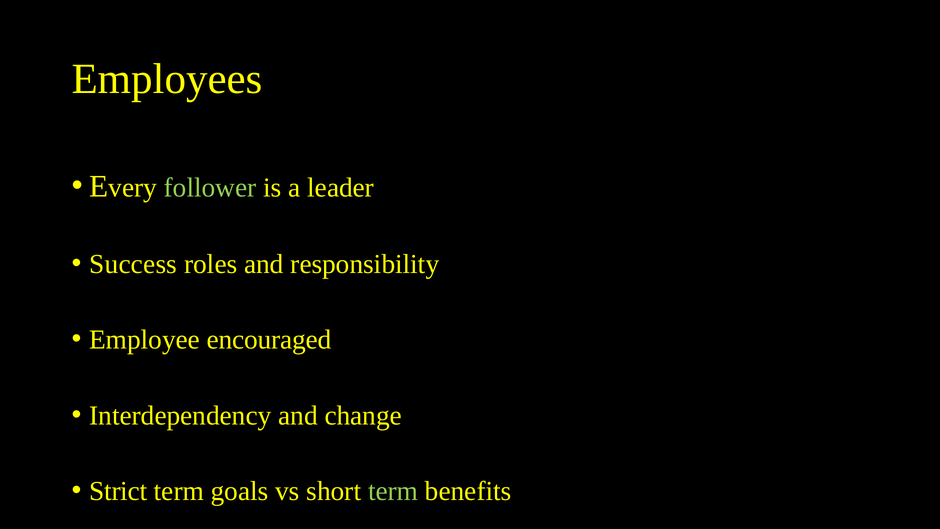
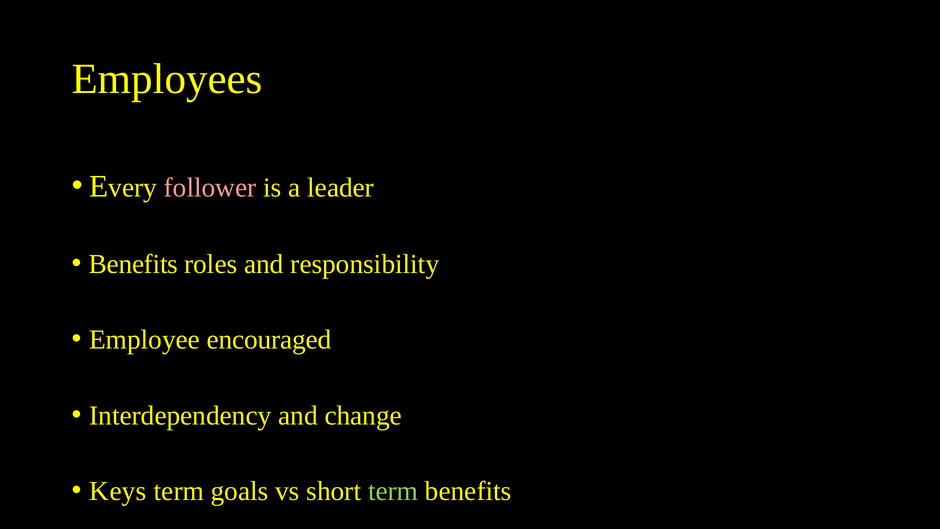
follower colour: light green -> pink
Success at (133, 264): Success -> Benefits
Strict: Strict -> Keys
